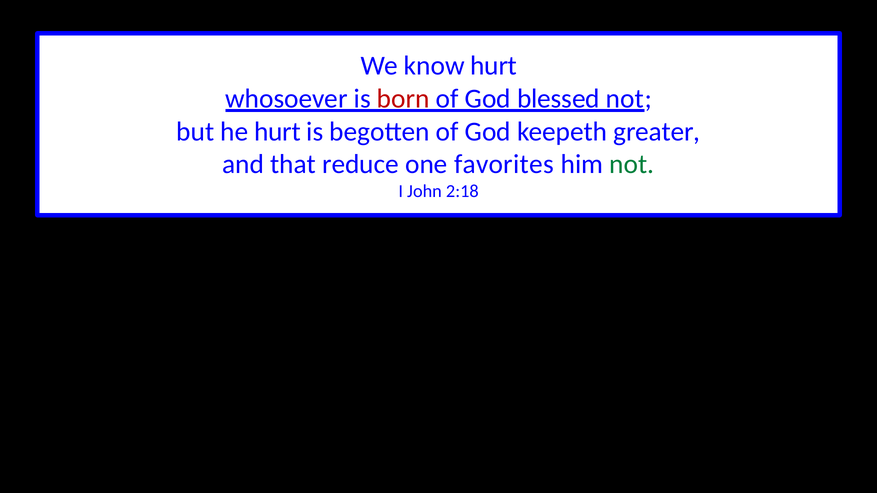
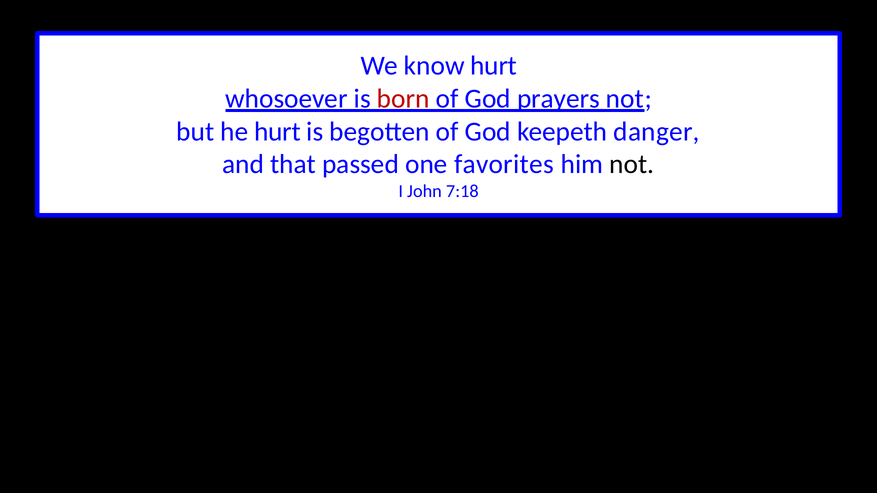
blessed: blessed -> prayers
greater: greater -> danger
reduce: reduce -> passed
not at (632, 165) colour: green -> black
2:18: 2:18 -> 7:18
